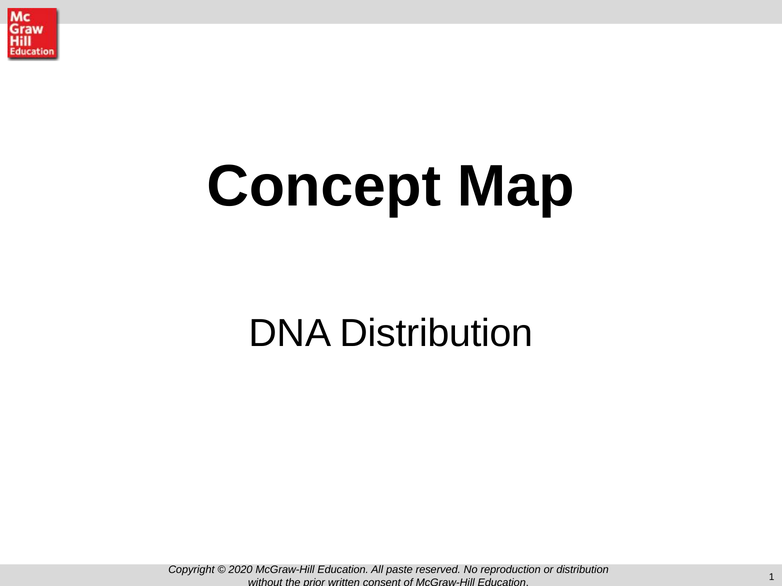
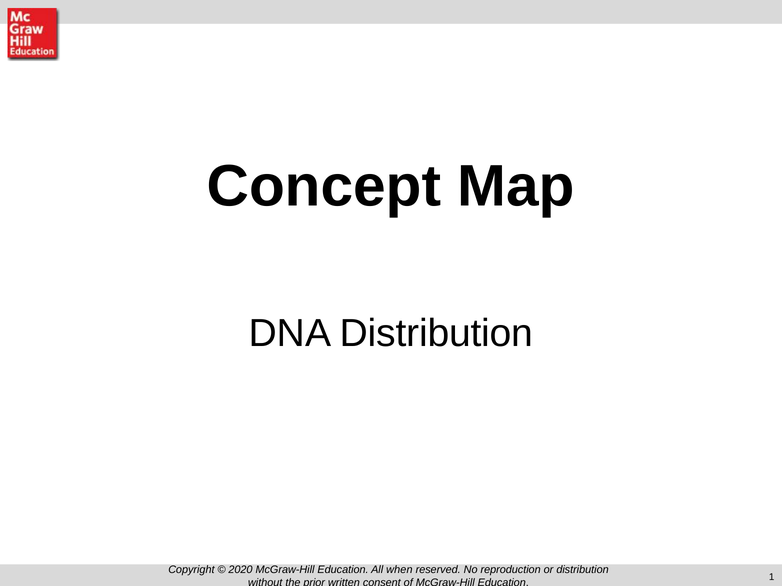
paste: paste -> when
